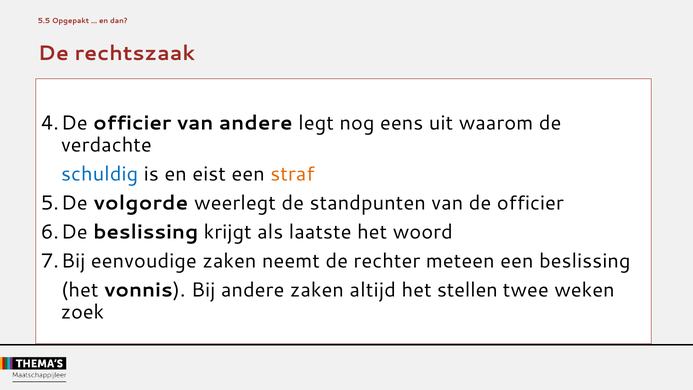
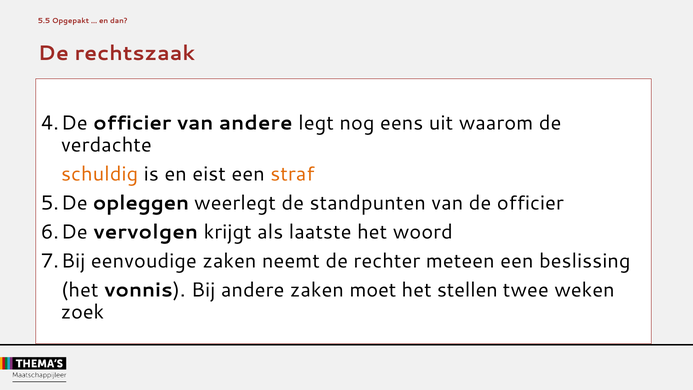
schuldig colour: blue -> orange
volgorde: volgorde -> opleggen
beslissing at (146, 232): beslissing -> vervolgen
altijd: altijd -> moet
